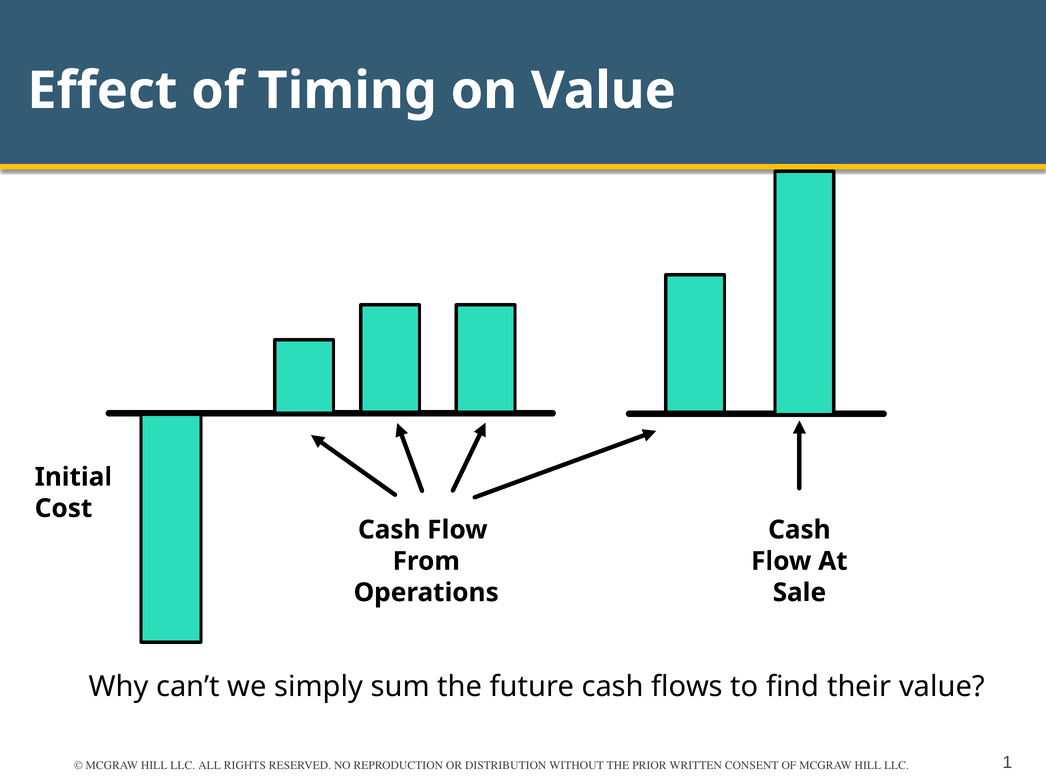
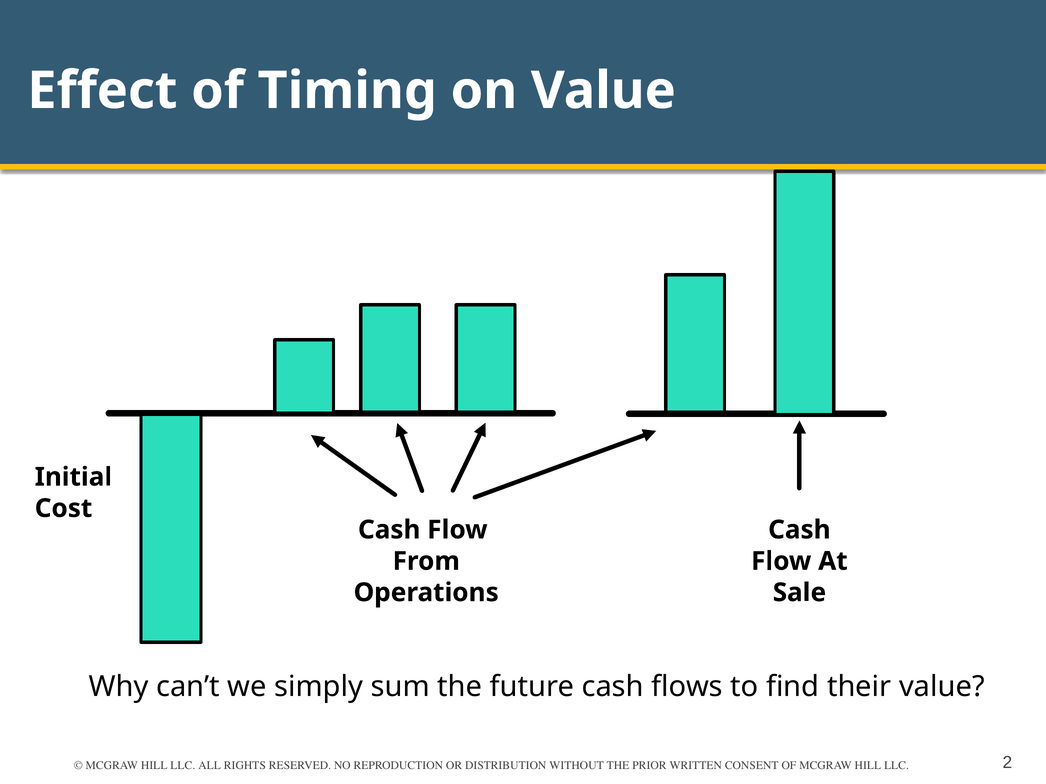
1: 1 -> 2
